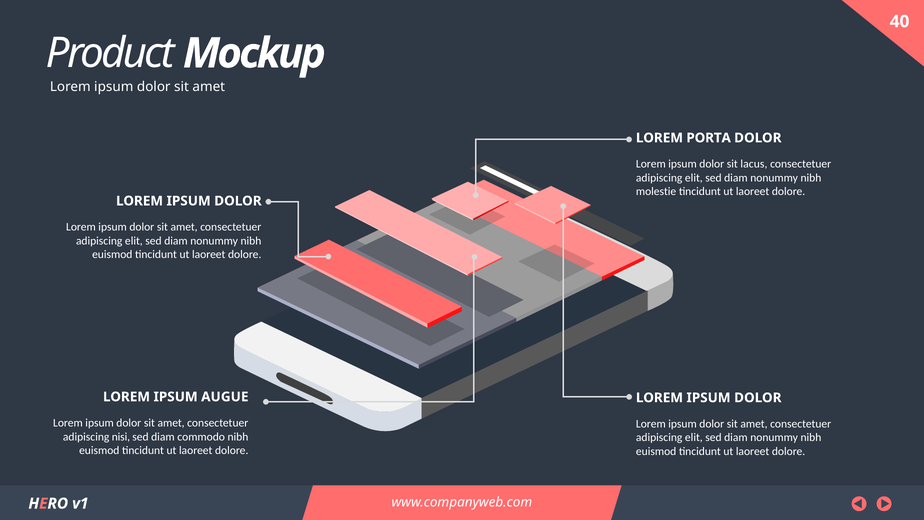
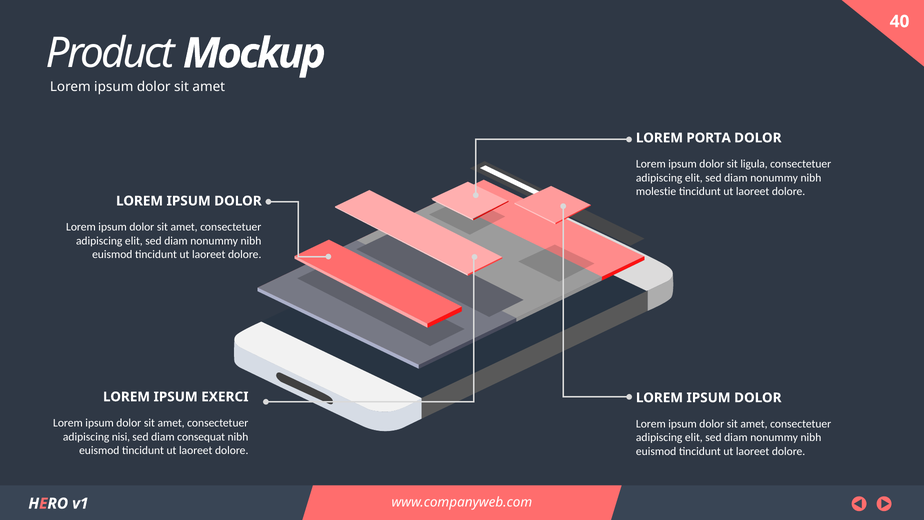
lacus: lacus -> ligula
AUGUE: AUGUE -> EXERCI
commodo: commodo -> consequat
